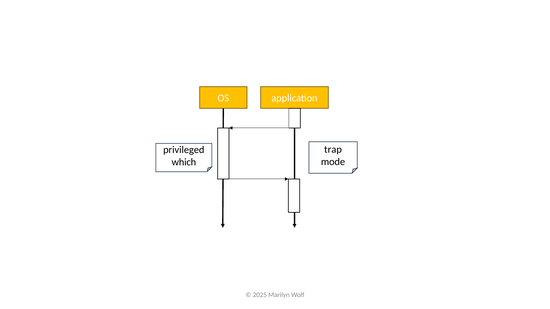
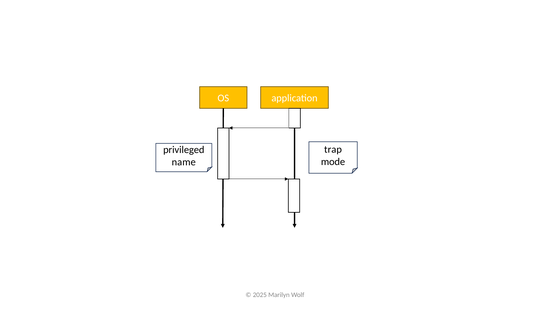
which: which -> name
